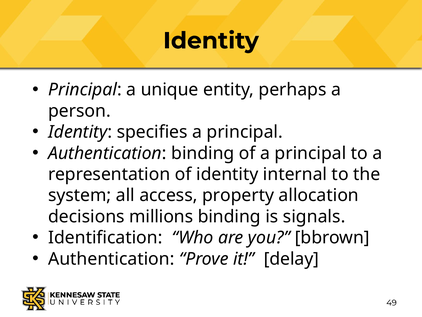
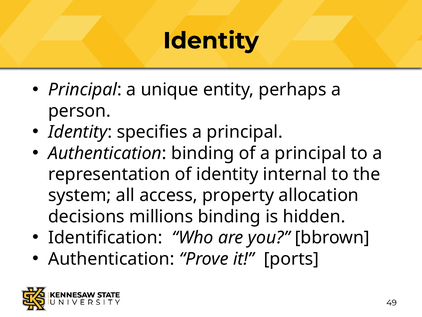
signals: signals -> hidden
delay: delay -> ports
